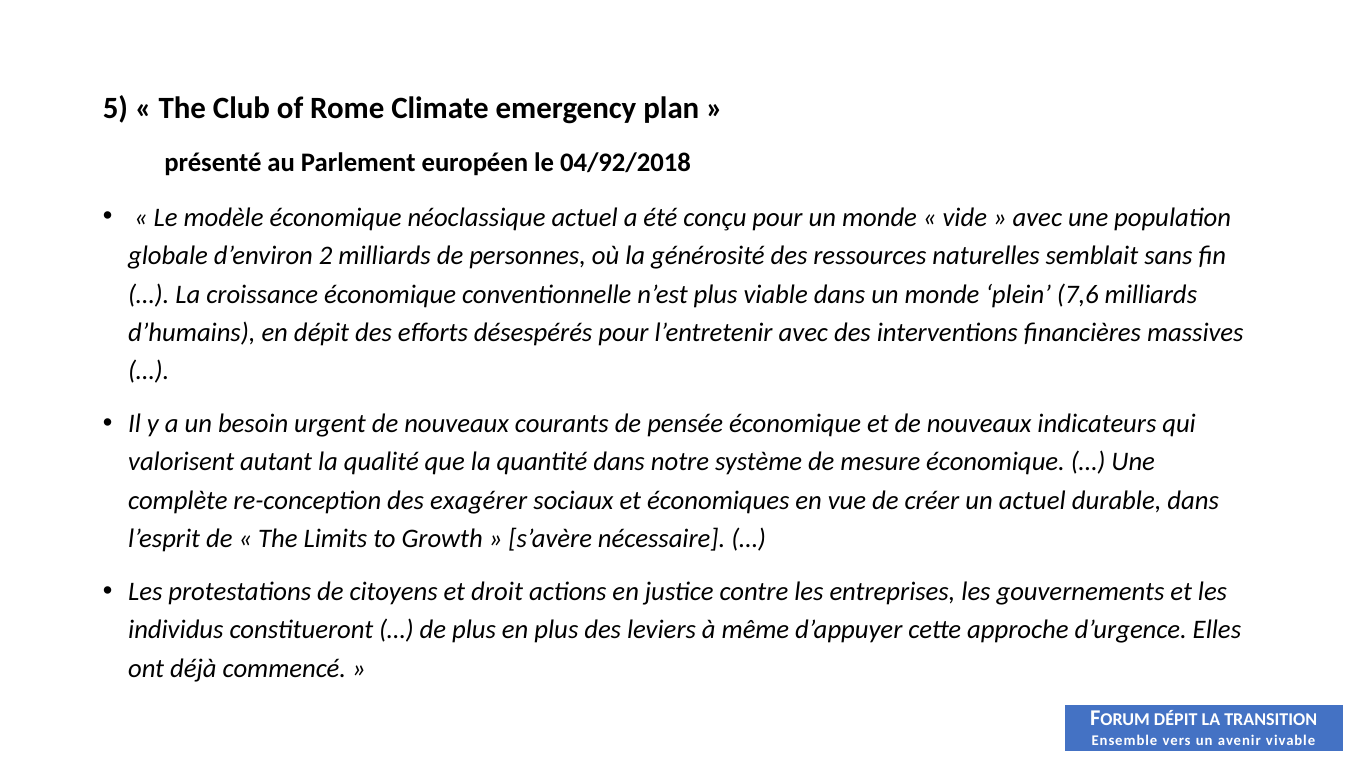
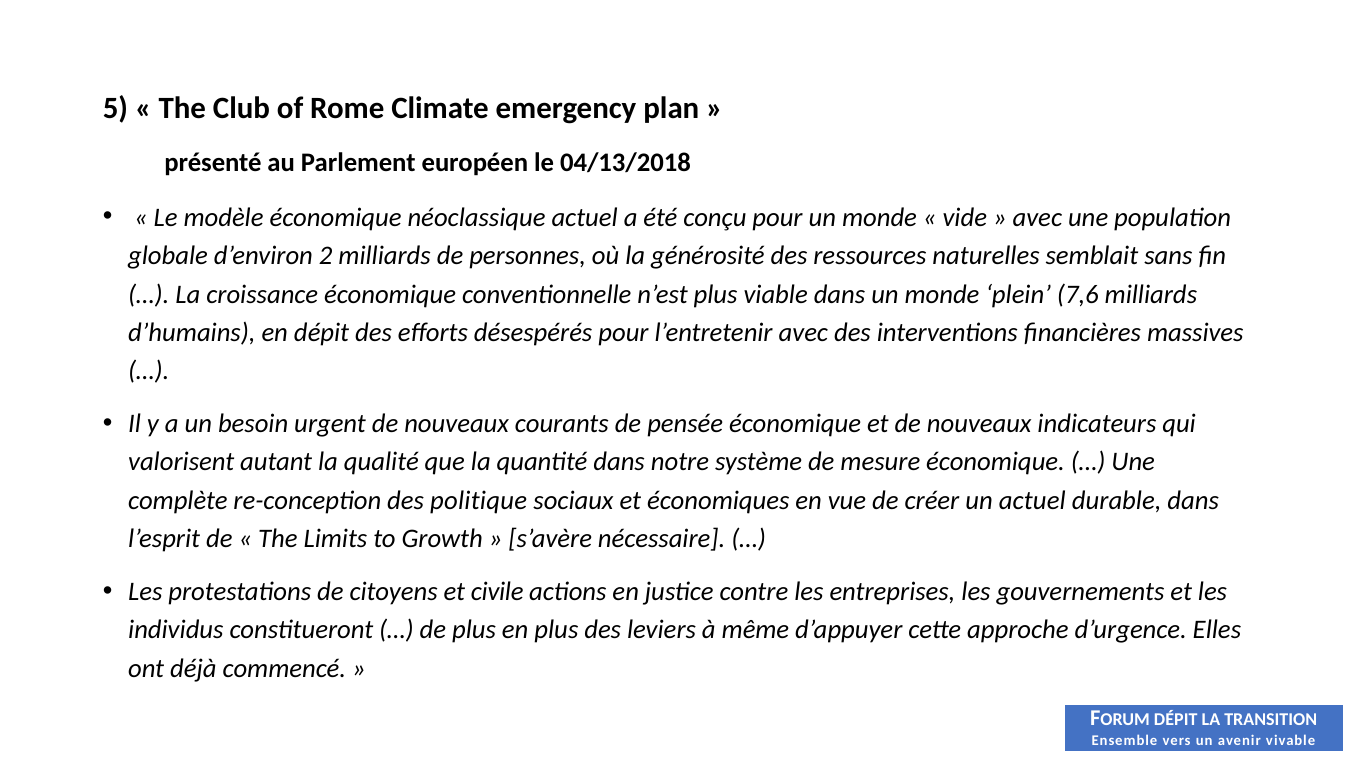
04/92/2018: 04/92/2018 -> 04/13/2018
exagérer: exagérer -> politique
droit: droit -> civile
